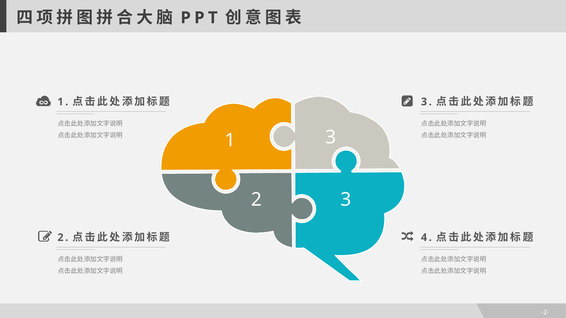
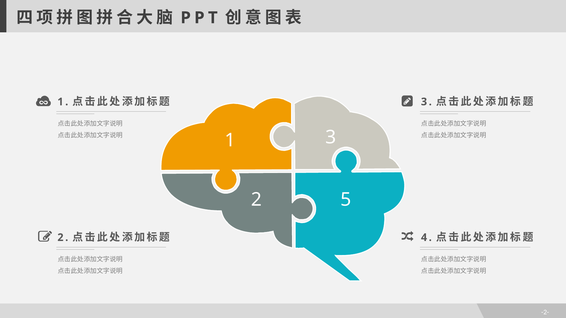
2 3: 3 -> 5
